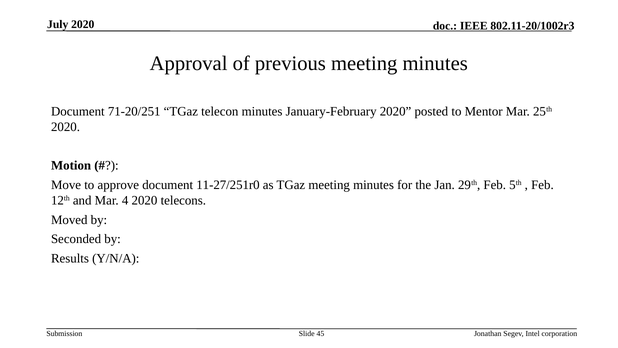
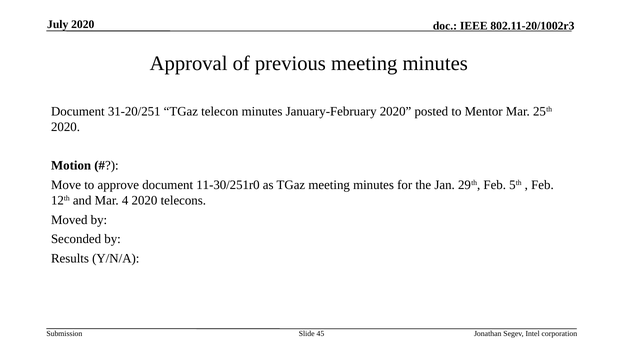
71-20/251: 71-20/251 -> 31-20/251
11-27/251r0: 11-27/251r0 -> 11-30/251r0
